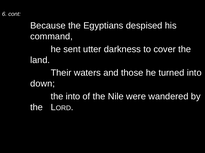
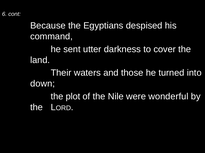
the into: into -> plot
wandered: wandered -> wonderful
